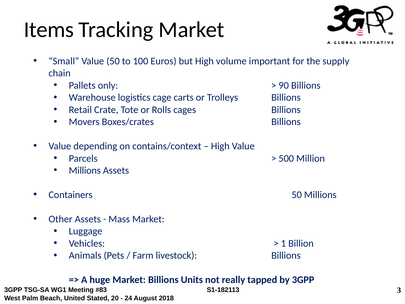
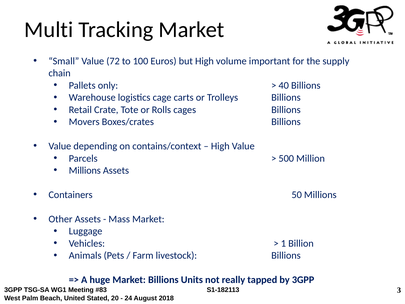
Items: Items -> Multi
Value 50: 50 -> 72
90: 90 -> 40
